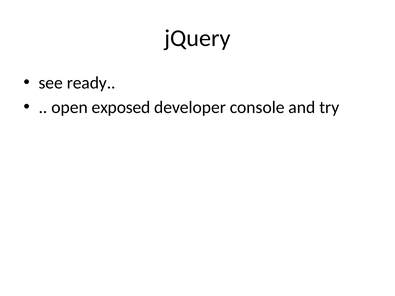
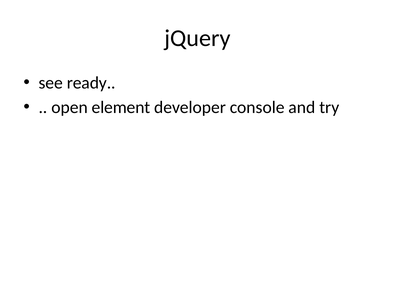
exposed: exposed -> element
